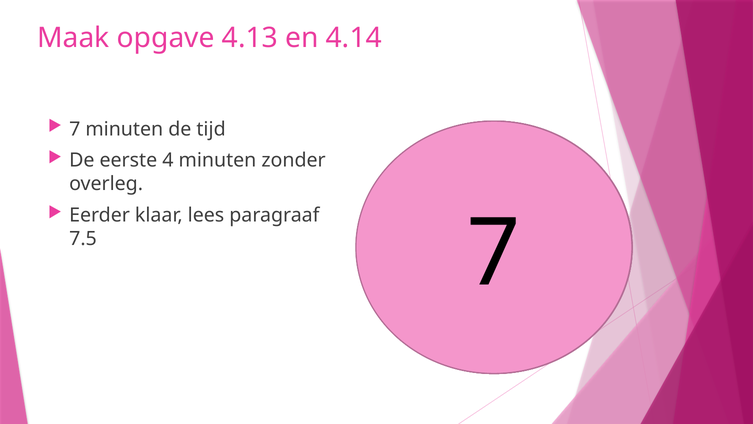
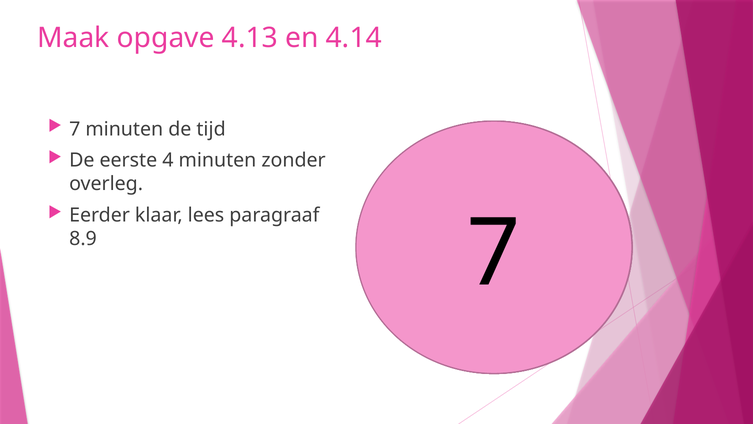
7.5: 7.5 -> 8.9
